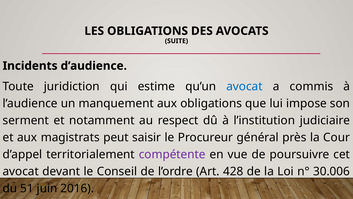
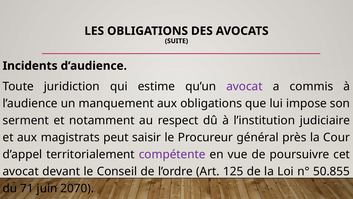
avocat at (244, 86) colour: blue -> purple
428: 428 -> 125
30.006: 30.006 -> 50.855
51: 51 -> 71
2016: 2016 -> 2070
